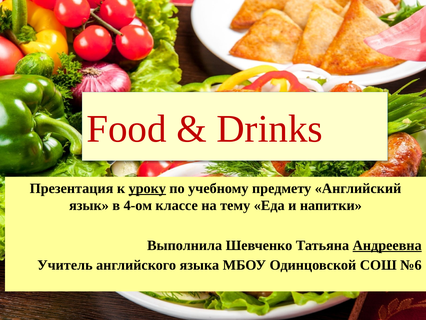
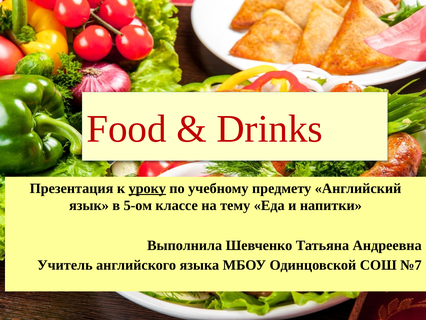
4-ом: 4-ом -> 5-ом
Андреевна underline: present -> none
№6: №6 -> №7
